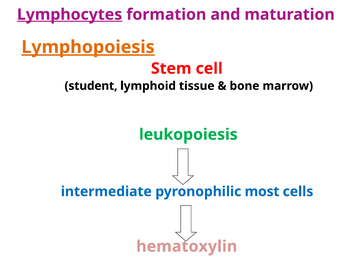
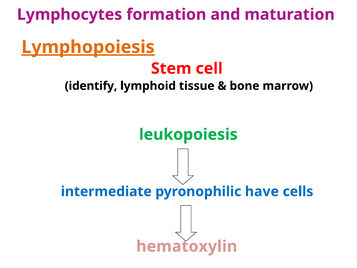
Lymphocytes underline: present -> none
student: student -> identify
most: most -> have
